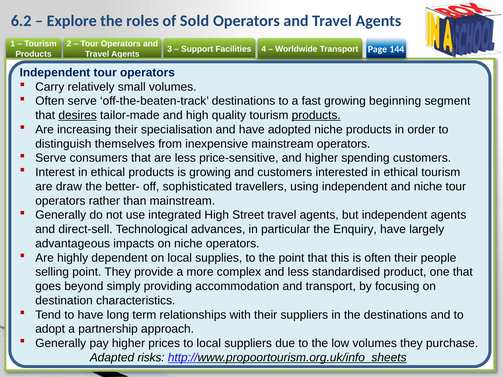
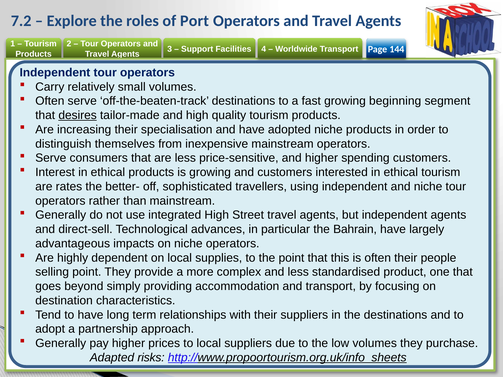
6.2: 6.2 -> 7.2
Sold: Sold -> Port
products at (316, 115) underline: present -> none
draw: draw -> rates
Enquiry: Enquiry -> Bahrain
